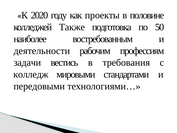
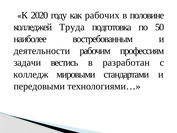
проекты: проекты -> рабочих
Также: Также -> Труда
требования: требования -> разработан
